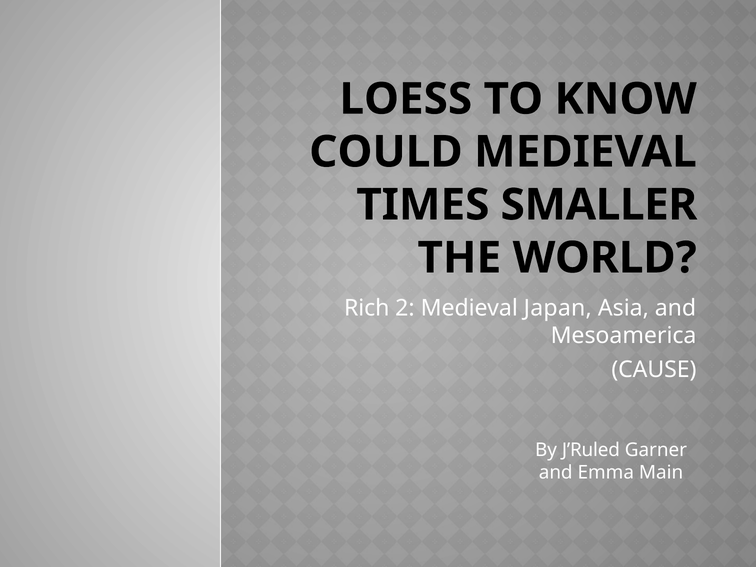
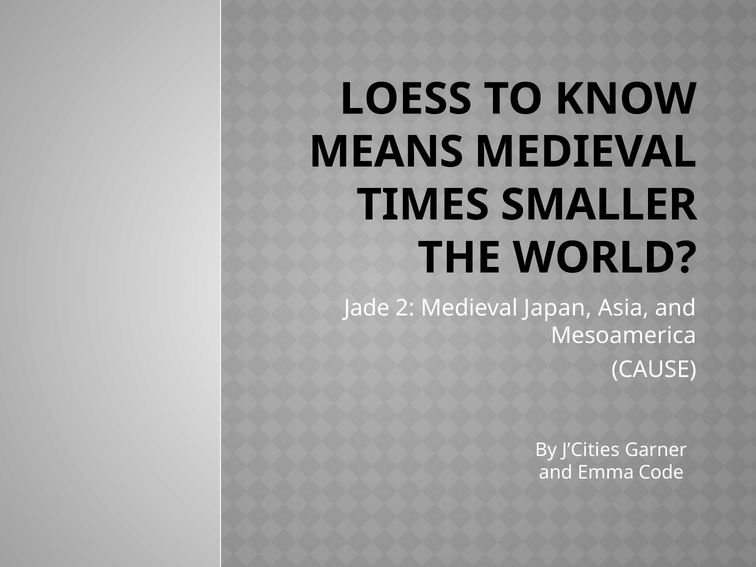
COULD: COULD -> MEANS
Rich: Rich -> Jade
J’Ruled: J’Ruled -> J’Cities
Main: Main -> Code
